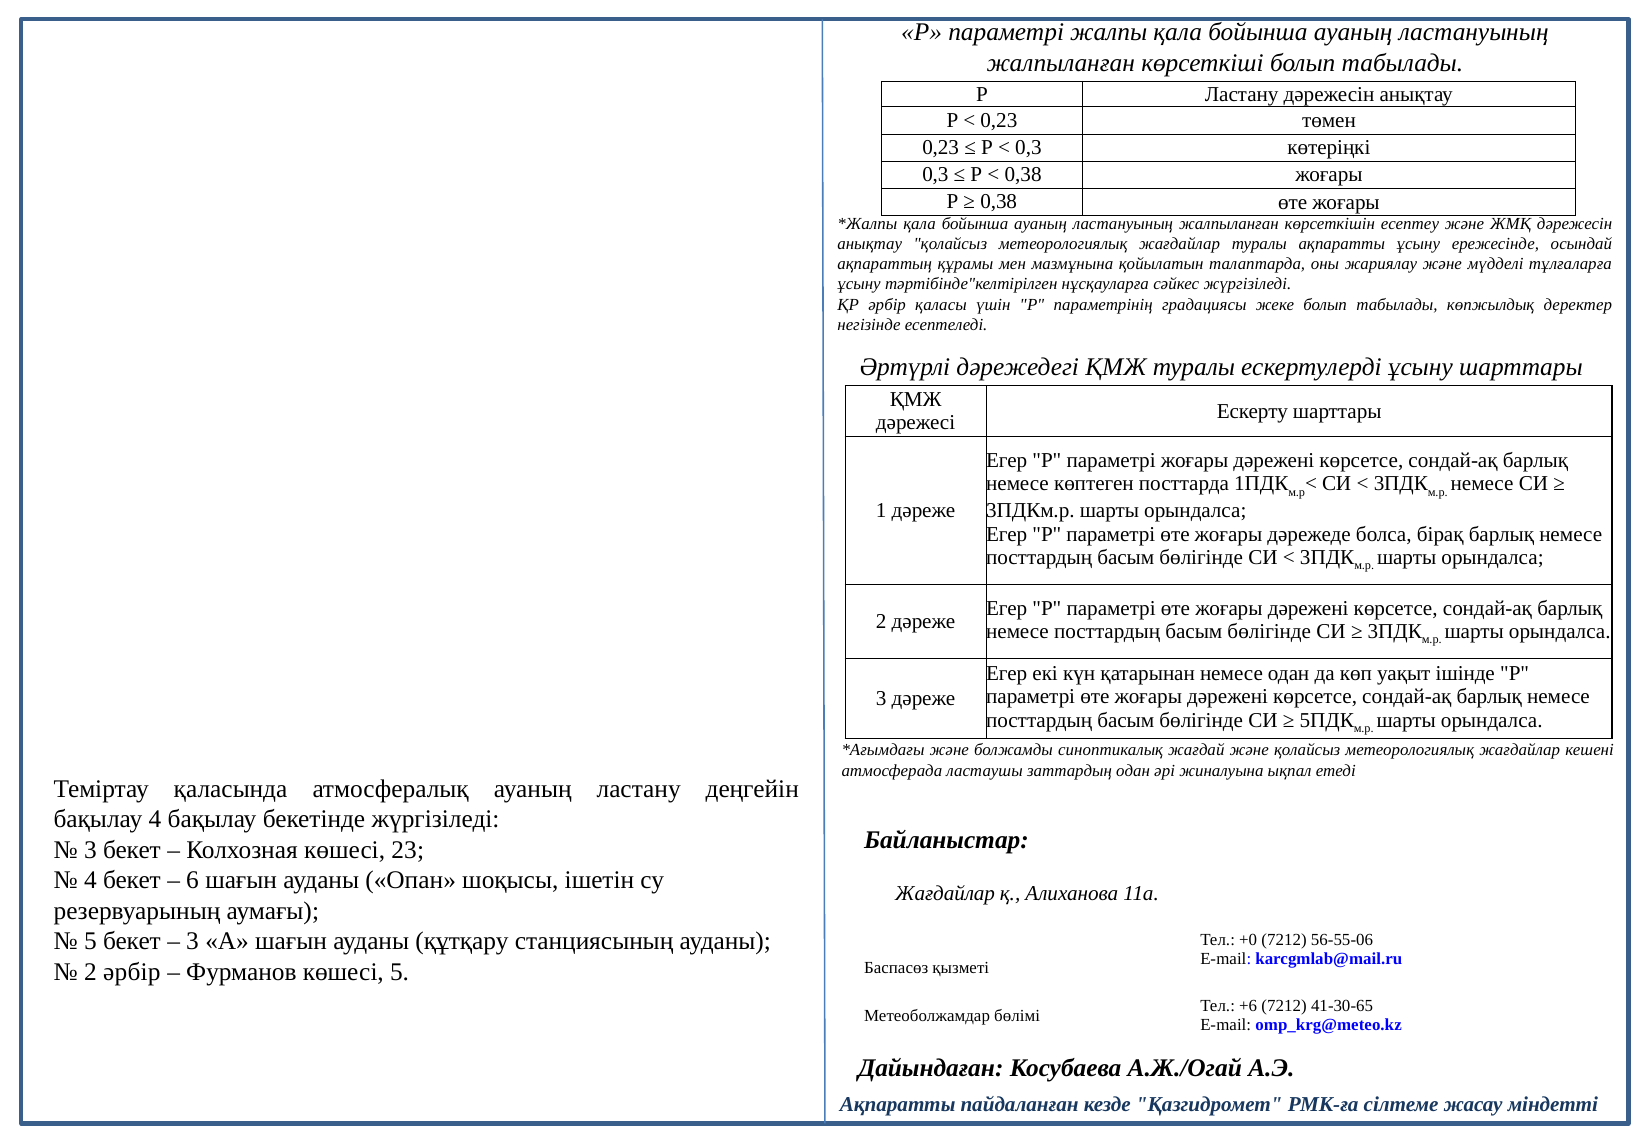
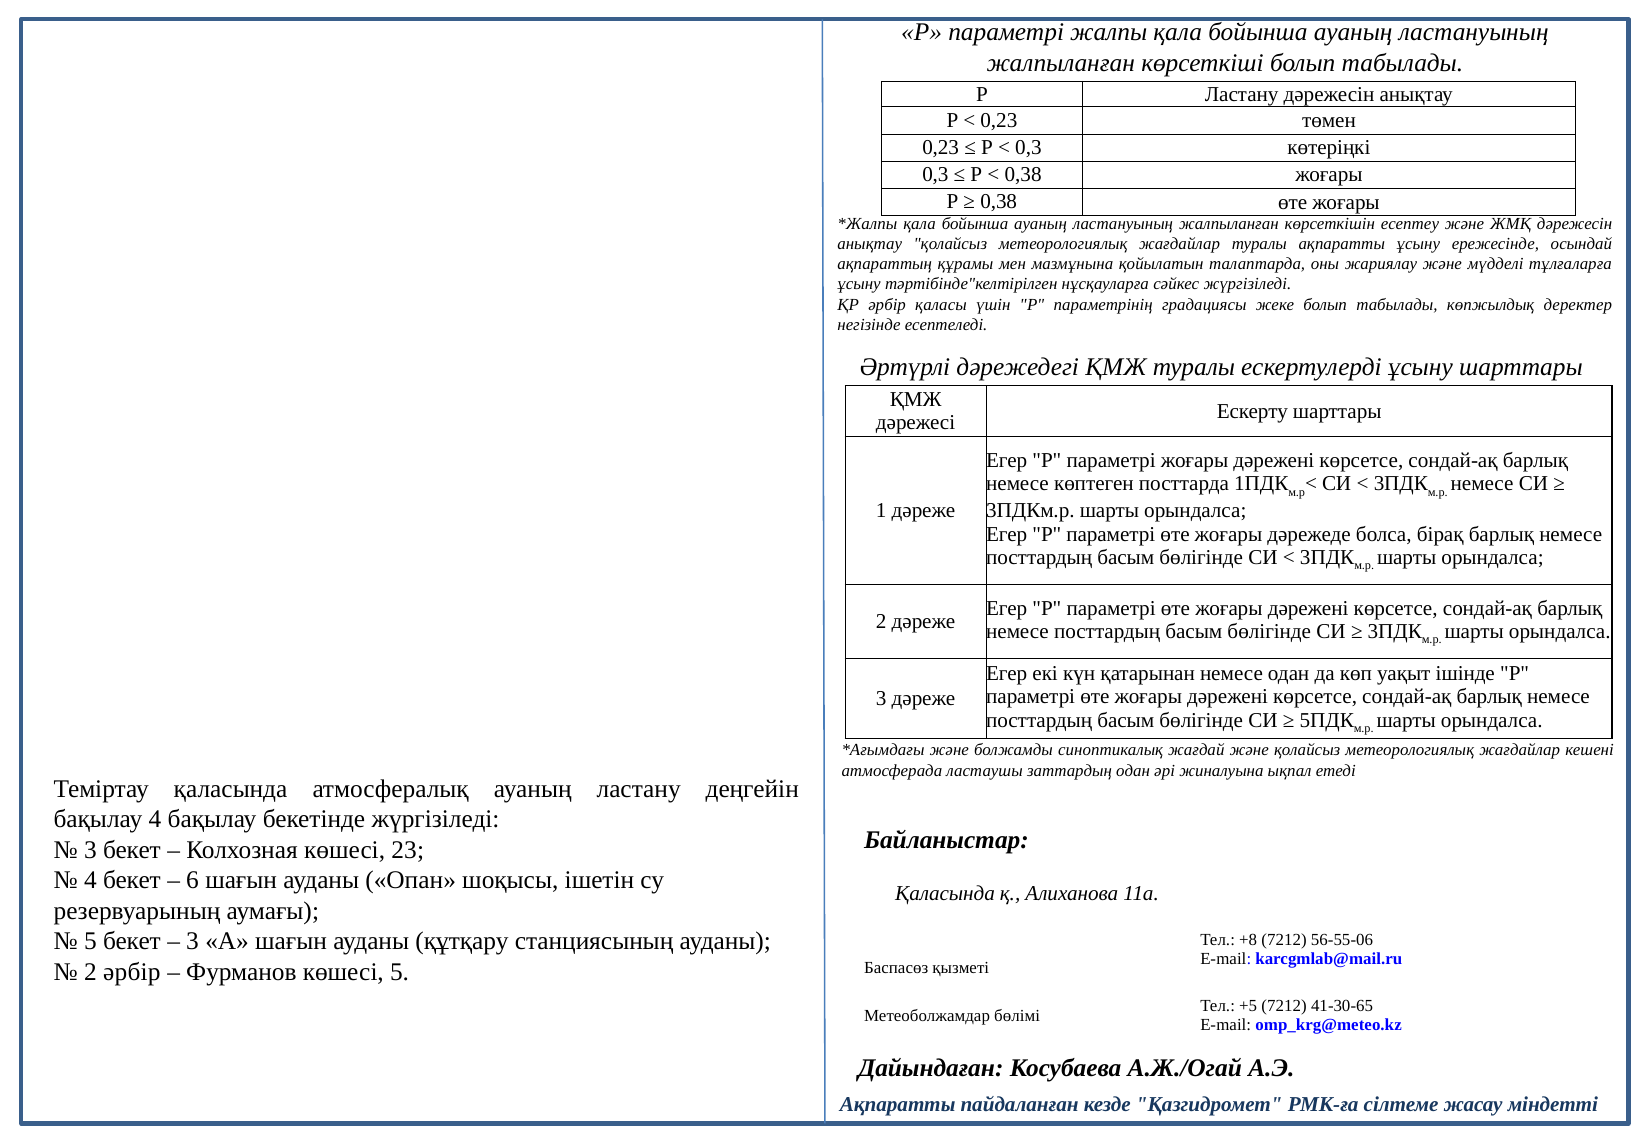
Жағдайлар at (945, 893): Жағдайлар -> Қаласында
+0: +0 -> +8
+6: +6 -> +5
